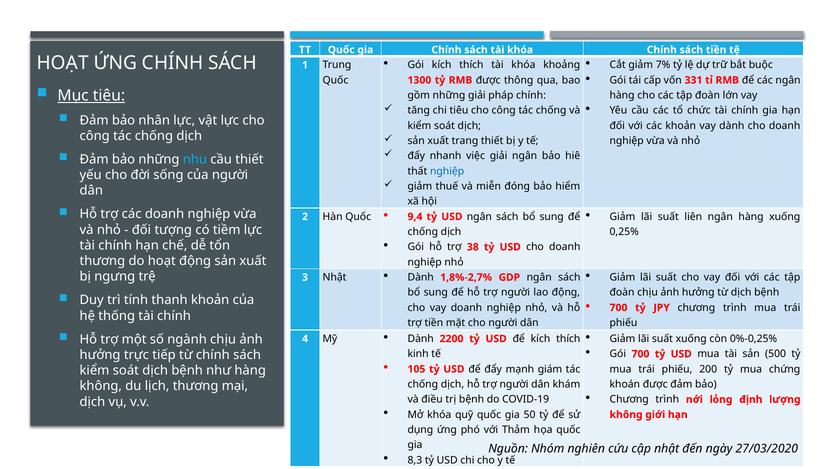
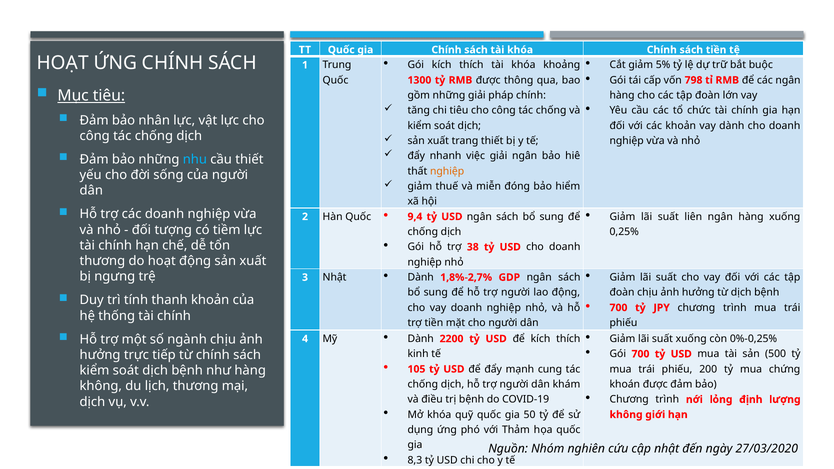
7%: 7% -> 5%
331: 331 -> 798
nghiệp at (447, 171) colour: blue -> orange
giám: giám -> cung
